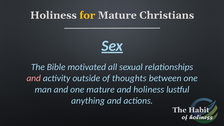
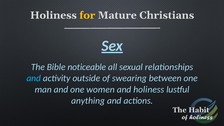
motivated: motivated -> noticeable
and at (34, 78) colour: pink -> light blue
thoughts: thoughts -> swearing
one mature: mature -> women
